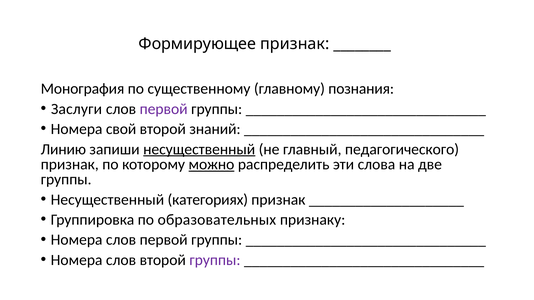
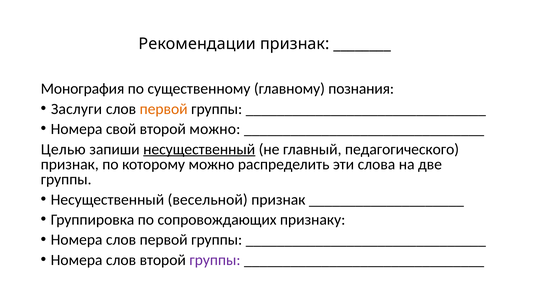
Формирующее: Формирующее -> Рекомендации
первой at (164, 109) colour: purple -> orange
второй знаний: знаний -> можно
Линию: Линию -> Целью
можно at (211, 165) underline: present -> none
категориях: категориях -> весельной
образовательных: образовательных -> сопровождающих
